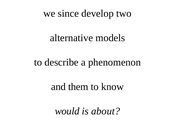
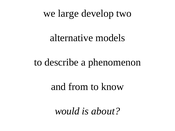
since: since -> large
them: them -> from
